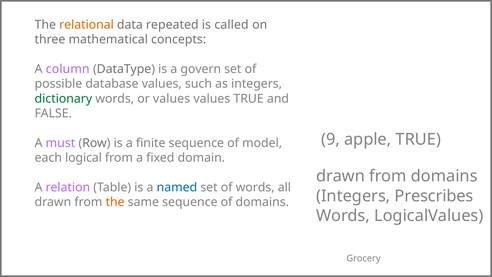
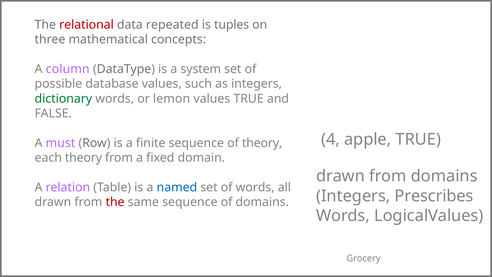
relational colour: orange -> red
called: called -> tuples
govern: govern -> system
or values: values -> lemon
9: 9 -> 4
of model: model -> theory
each logical: logical -> theory
the at (115, 202) colour: orange -> red
